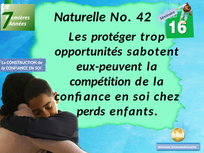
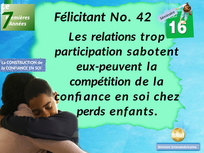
Naturelle: Naturelle -> Félicitant
protéger: protéger -> relations
opportunités: opportunités -> participation
